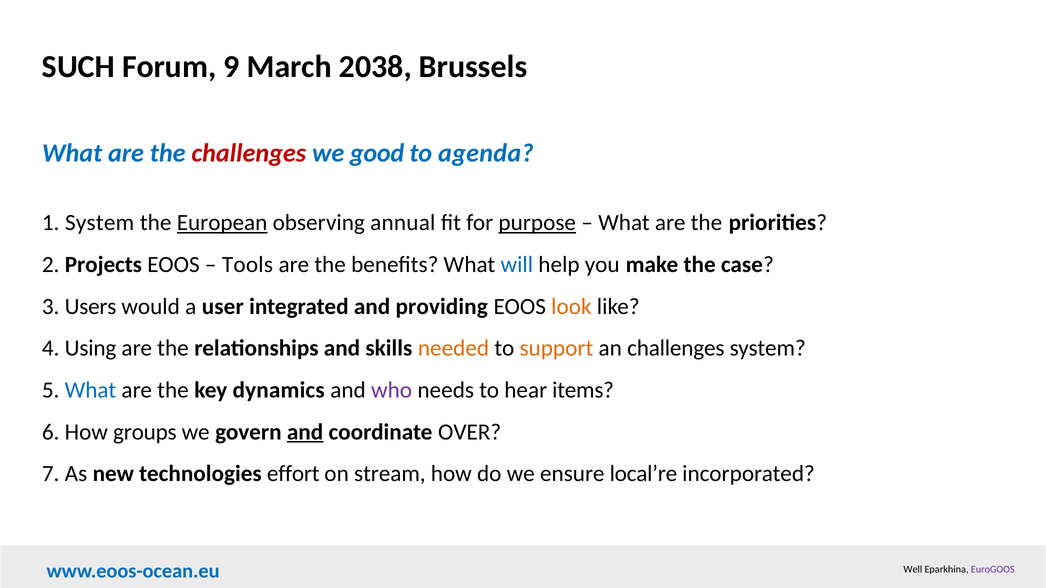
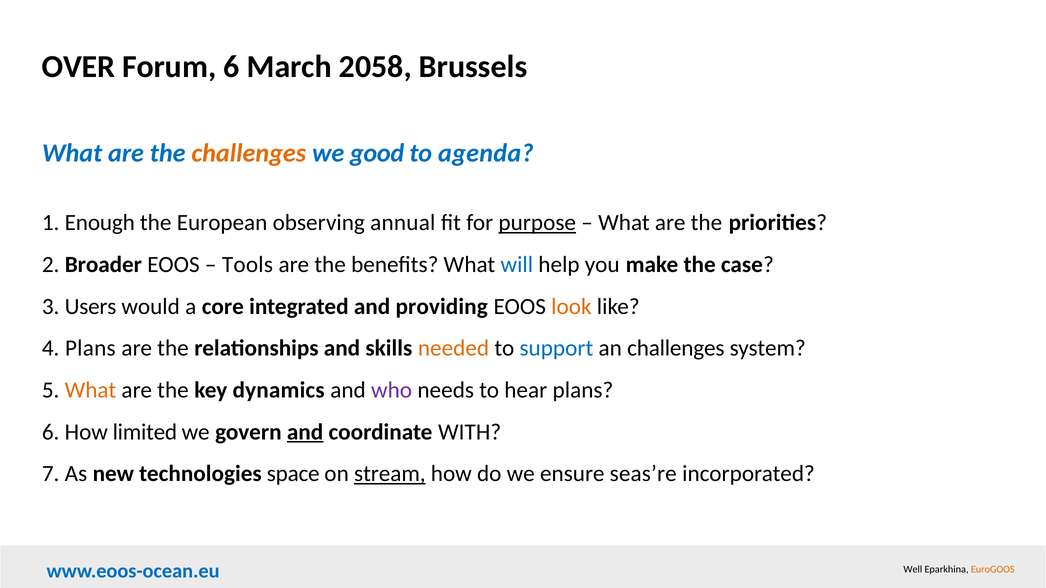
SUCH: SUCH -> OVER
Forum 9: 9 -> 6
2038: 2038 -> 2058
challenges at (249, 153) colour: red -> orange
1 System: System -> Enough
European underline: present -> none
Projects: Projects -> Broader
user: user -> core
4 Using: Using -> Plans
support colour: orange -> blue
What at (90, 390) colour: blue -> orange
hear items: items -> plans
groups: groups -> limited
OVER: OVER -> WITH
effort: effort -> space
stream underline: none -> present
local’re: local’re -> seas’re
EuroGOOS colour: purple -> orange
